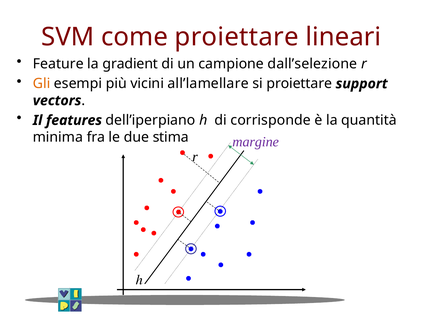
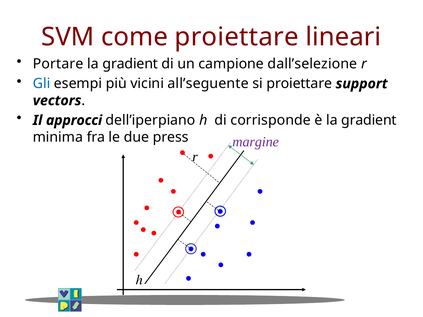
Feature: Feature -> Portare
Gli colour: orange -> blue
all’lamellare: all’lamellare -> all’seguente
features: features -> approcci
è la quantità: quantità -> gradient
stima: stima -> press
